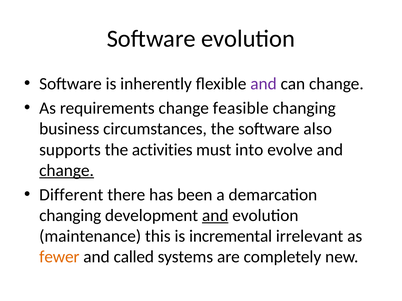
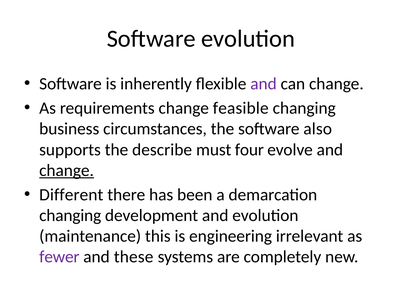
activities: activities -> describe
into: into -> four
and at (215, 216) underline: present -> none
incremental: incremental -> engineering
fewer colour: orange -> purple
called: called -> these
